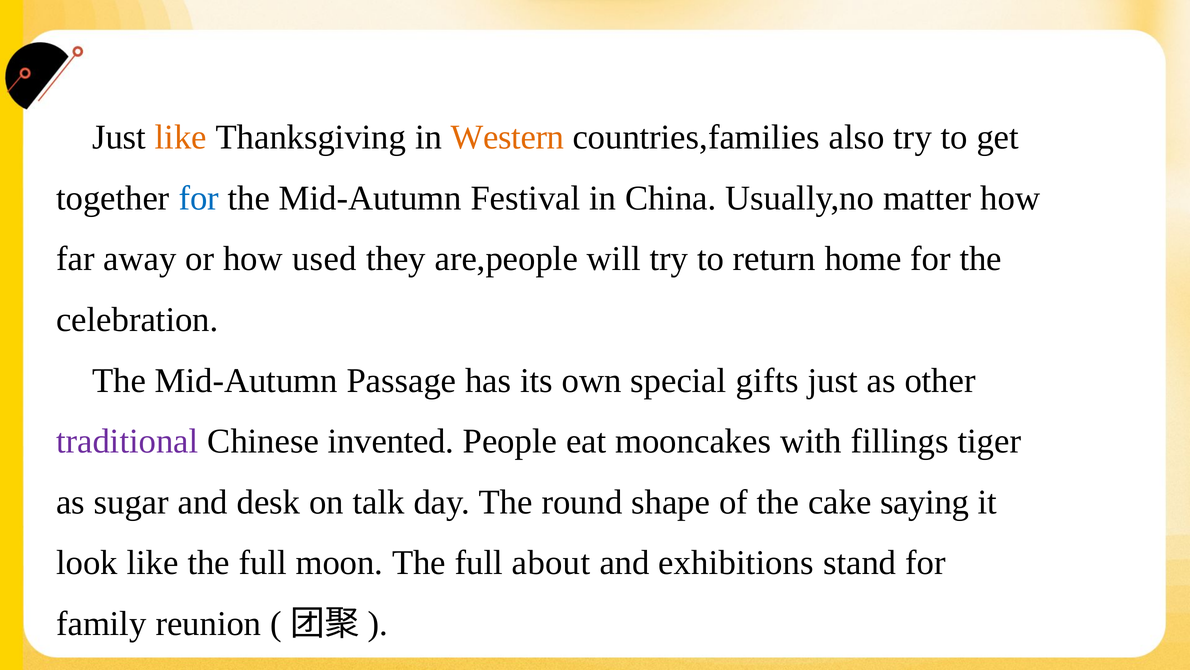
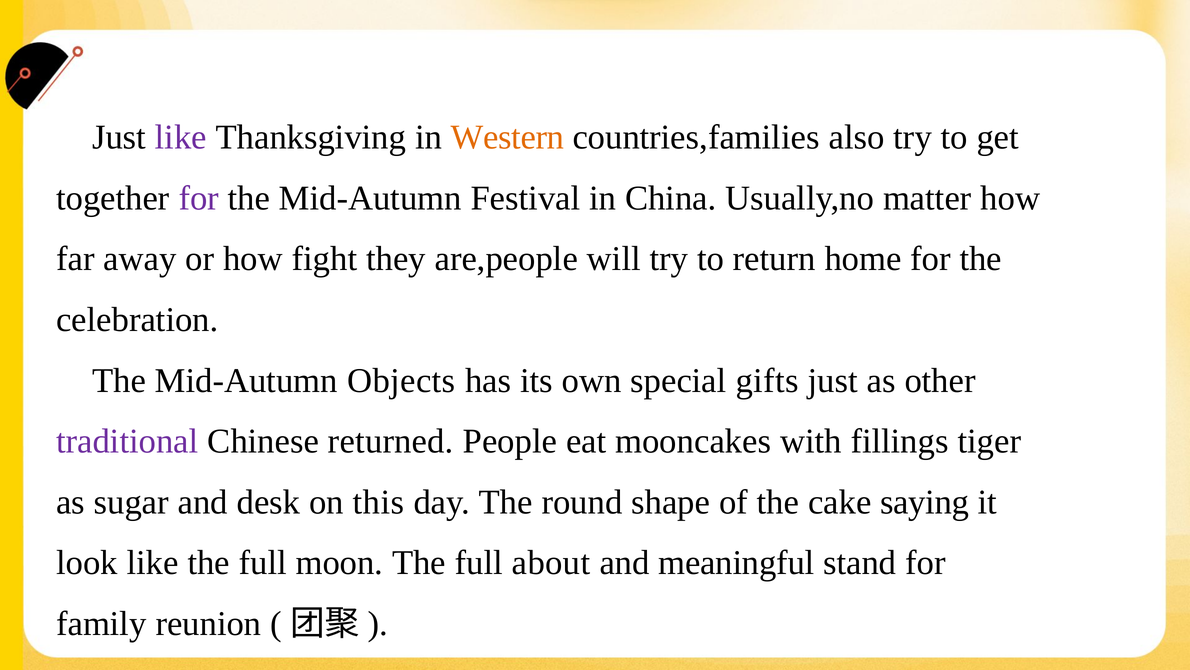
like at (181, 137) colour: orange -> purple
for at (199, 198) colour: blue -> purple
used: used -> fight
Passage: Passage -> Objects
invented: invented -> returned
talk: talk -> this
exhibitions: exhibitions -> meaningful
